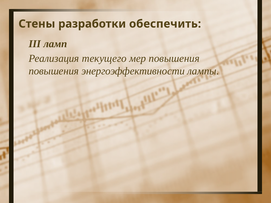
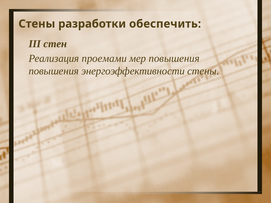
ламп: ламп -> стен
текущего: текущего -> проемами
энергоэффективности лампы: лампы -> стены
